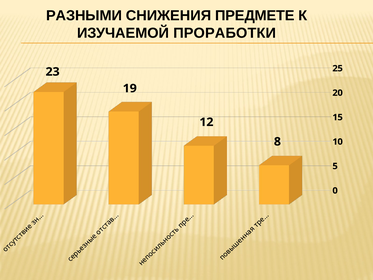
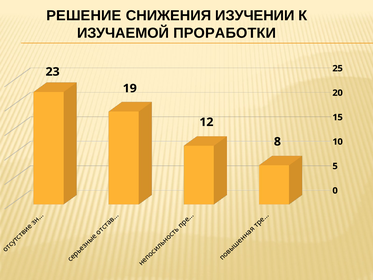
РАЗНЫМИ: РАЗНЫМИ -> РЕШЕНИЕ
ПРЕДМЕТЕ: ПРЕДМЕТЕ -> ИЗУЧЕНИИ
